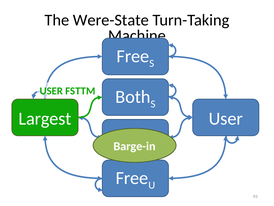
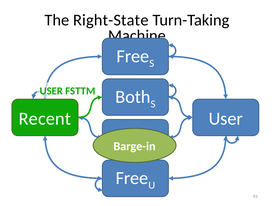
Were-State: Were-State -> Right-State
Largest: Largest -> Recent
